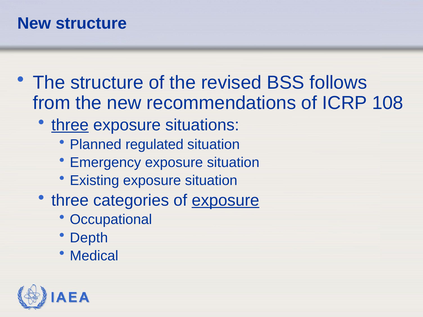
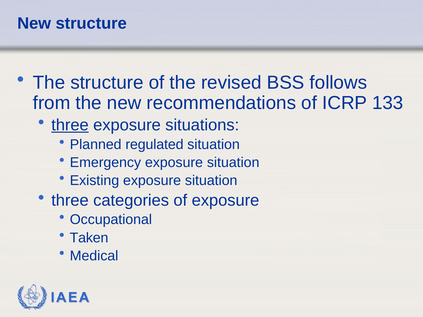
108: 108 -> 133
exposure at (225, 201) underline: present -> none
Depth: Depth -> Taken
